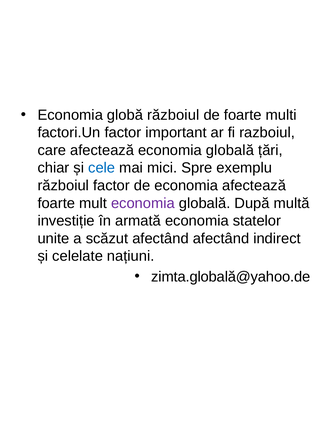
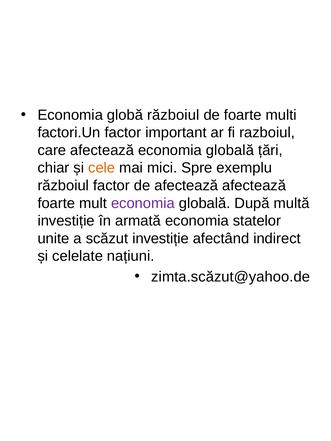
cele colour: blue -> orange
de economia: economia -> afectează
scăzut afectând: afectând -> investiție
zimta.globală@yahoo.de: zimta.globală@yahoo.de -> zimta.scăzut@yahoo.de
